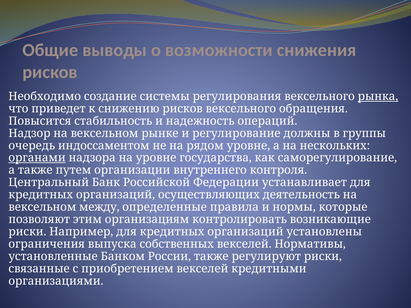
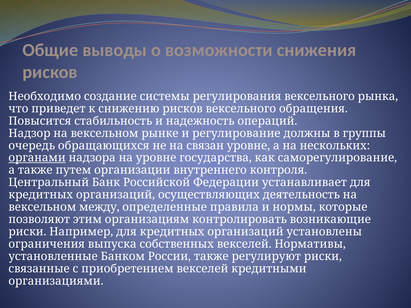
рынка underline: present -> none
индоссаментом: индоссаментом -> обращающихся
рядом: рядом -> связан
